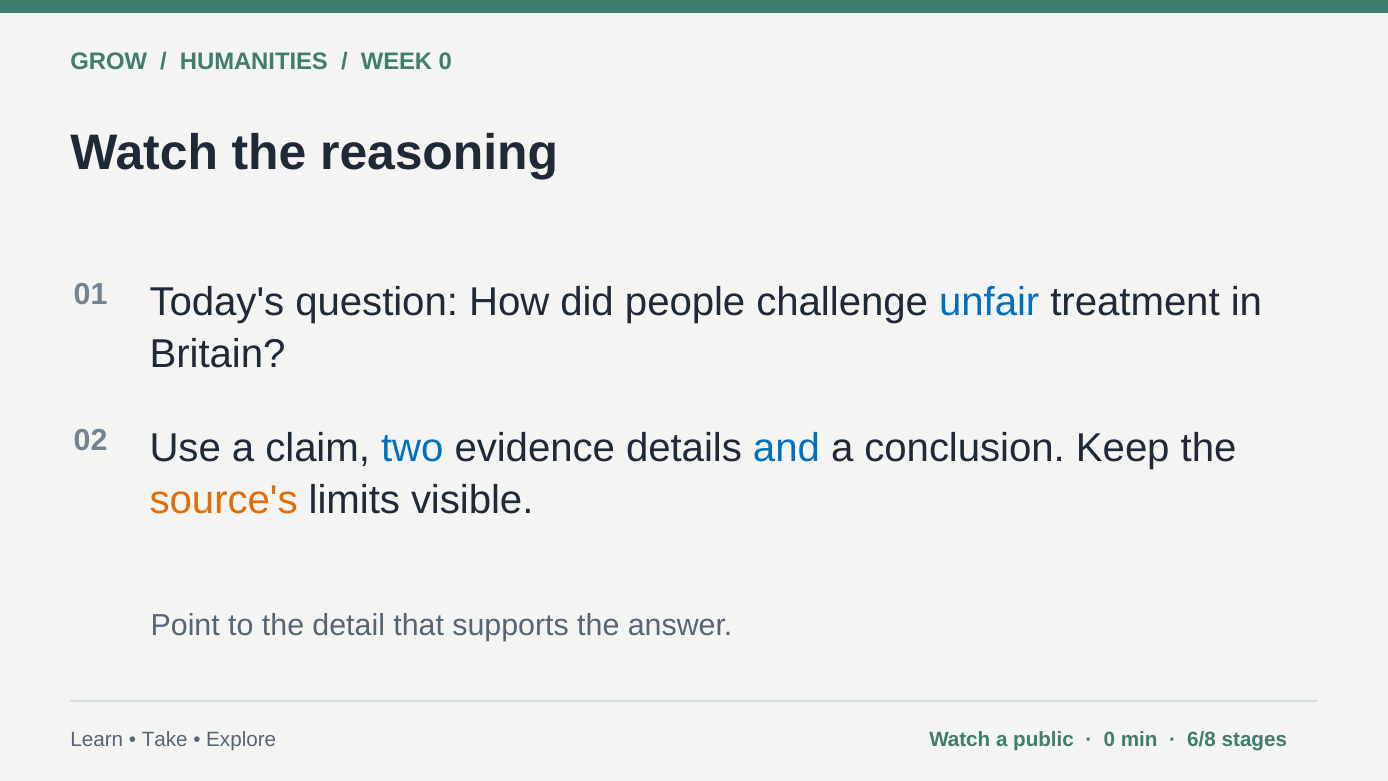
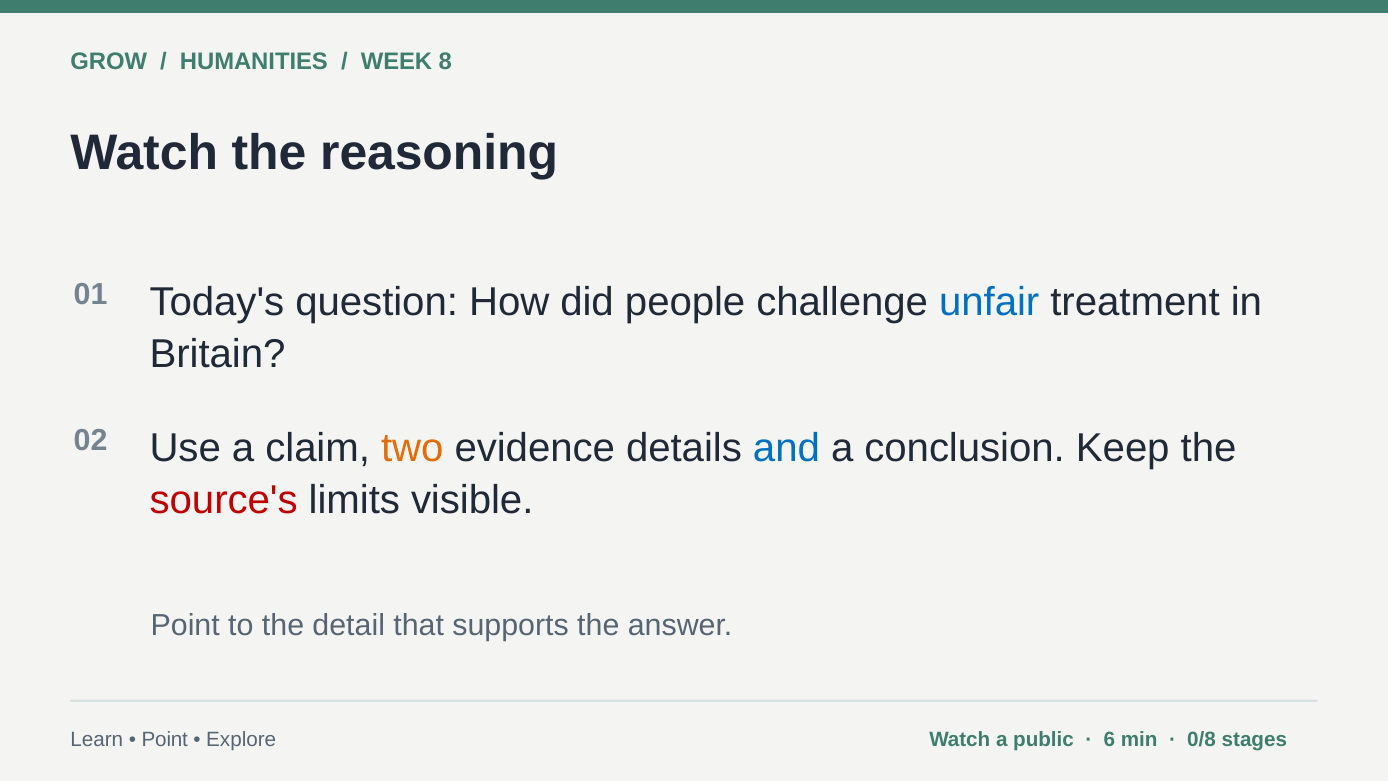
WEEK 0: 0 -> 8
two colour: blue -> orange
source's colour: orange -> red
Take at (165, 739): Take -> Point
0 at (1109, 739): 0 -> 6
6/8: 6/8 -> 0/8
